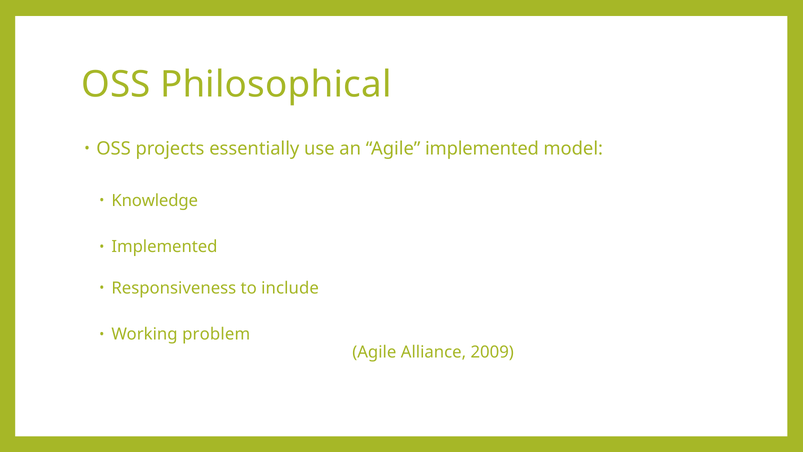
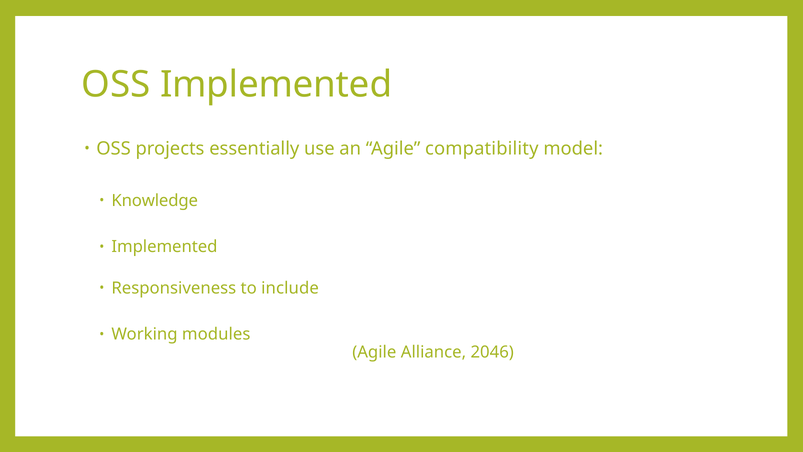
OSS Philosophical: Philosophical -> Implemented
Agile implemented: implemented -> compatibility
problem: problem -> modules
2009: 2009 -> 2046
